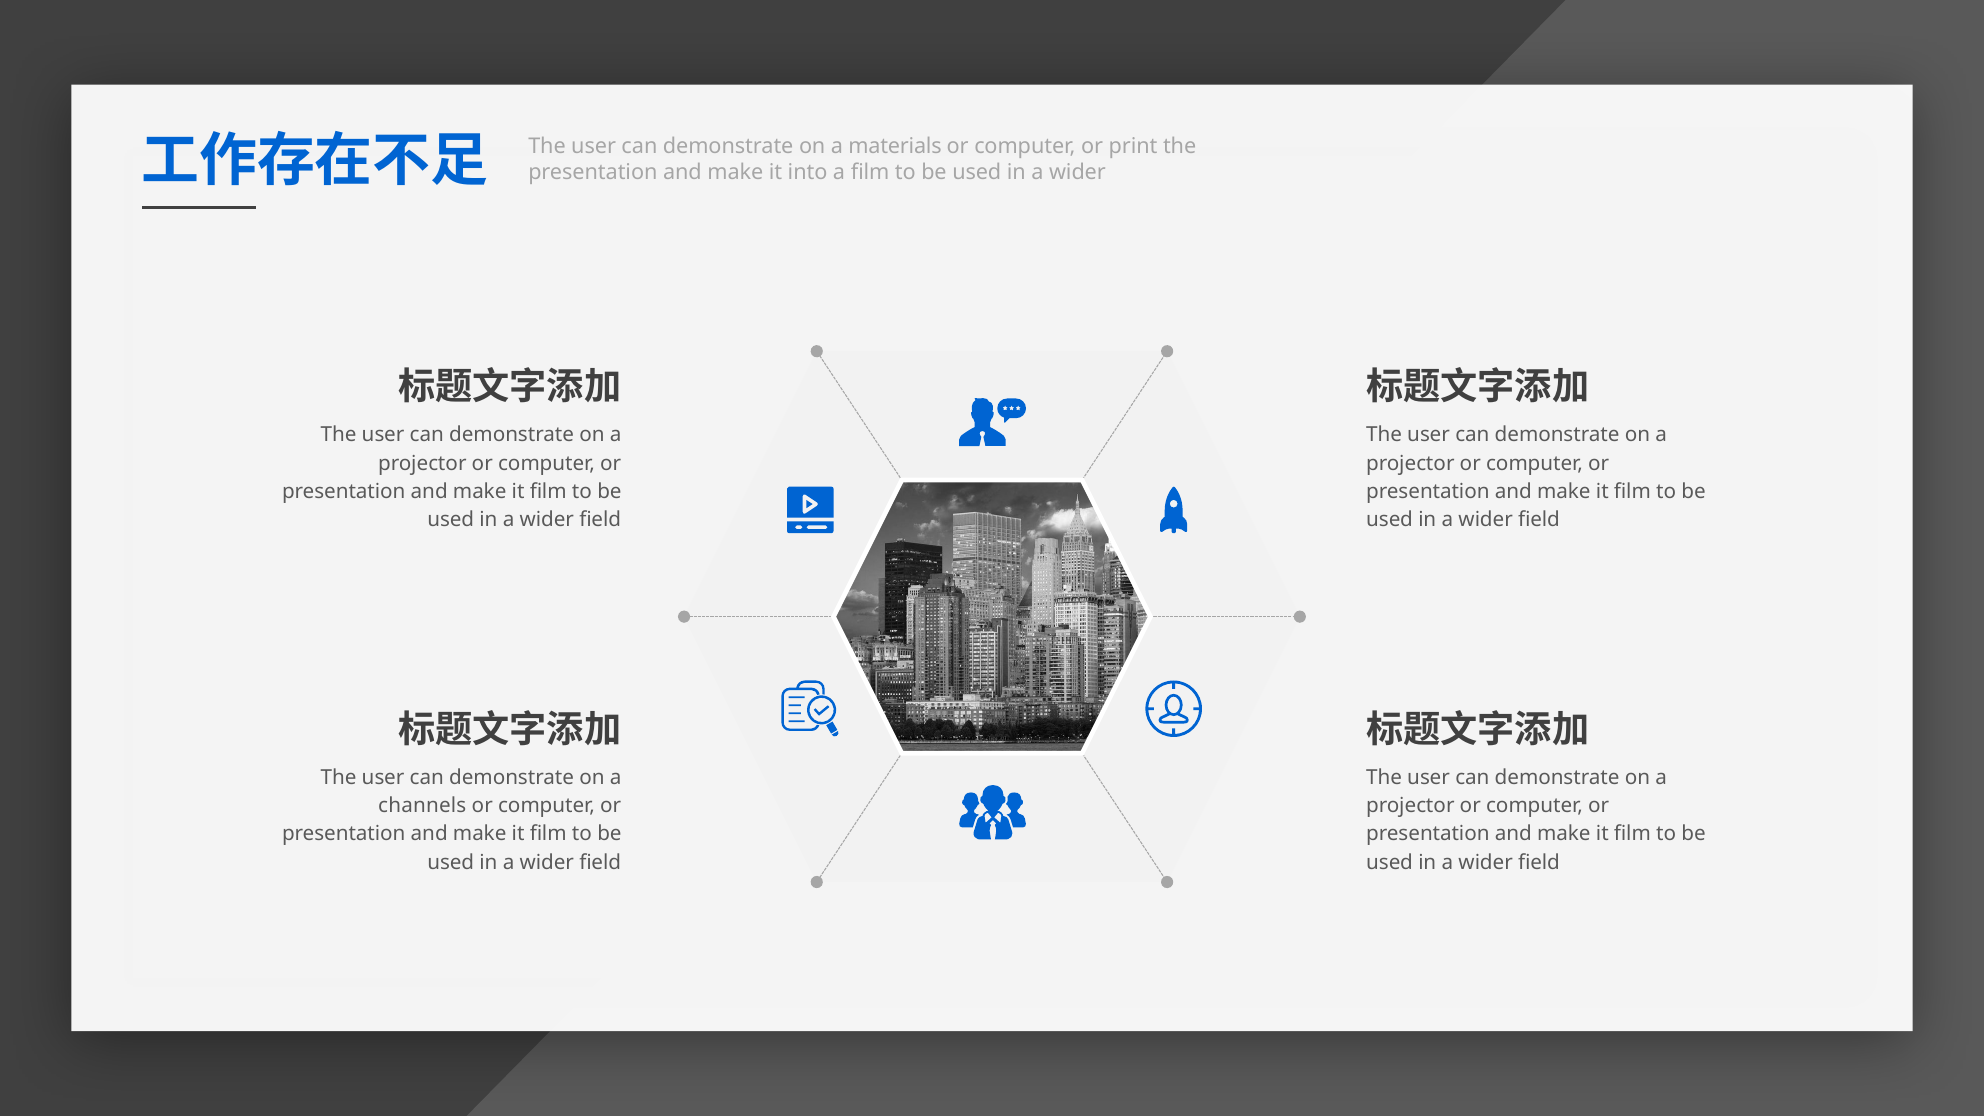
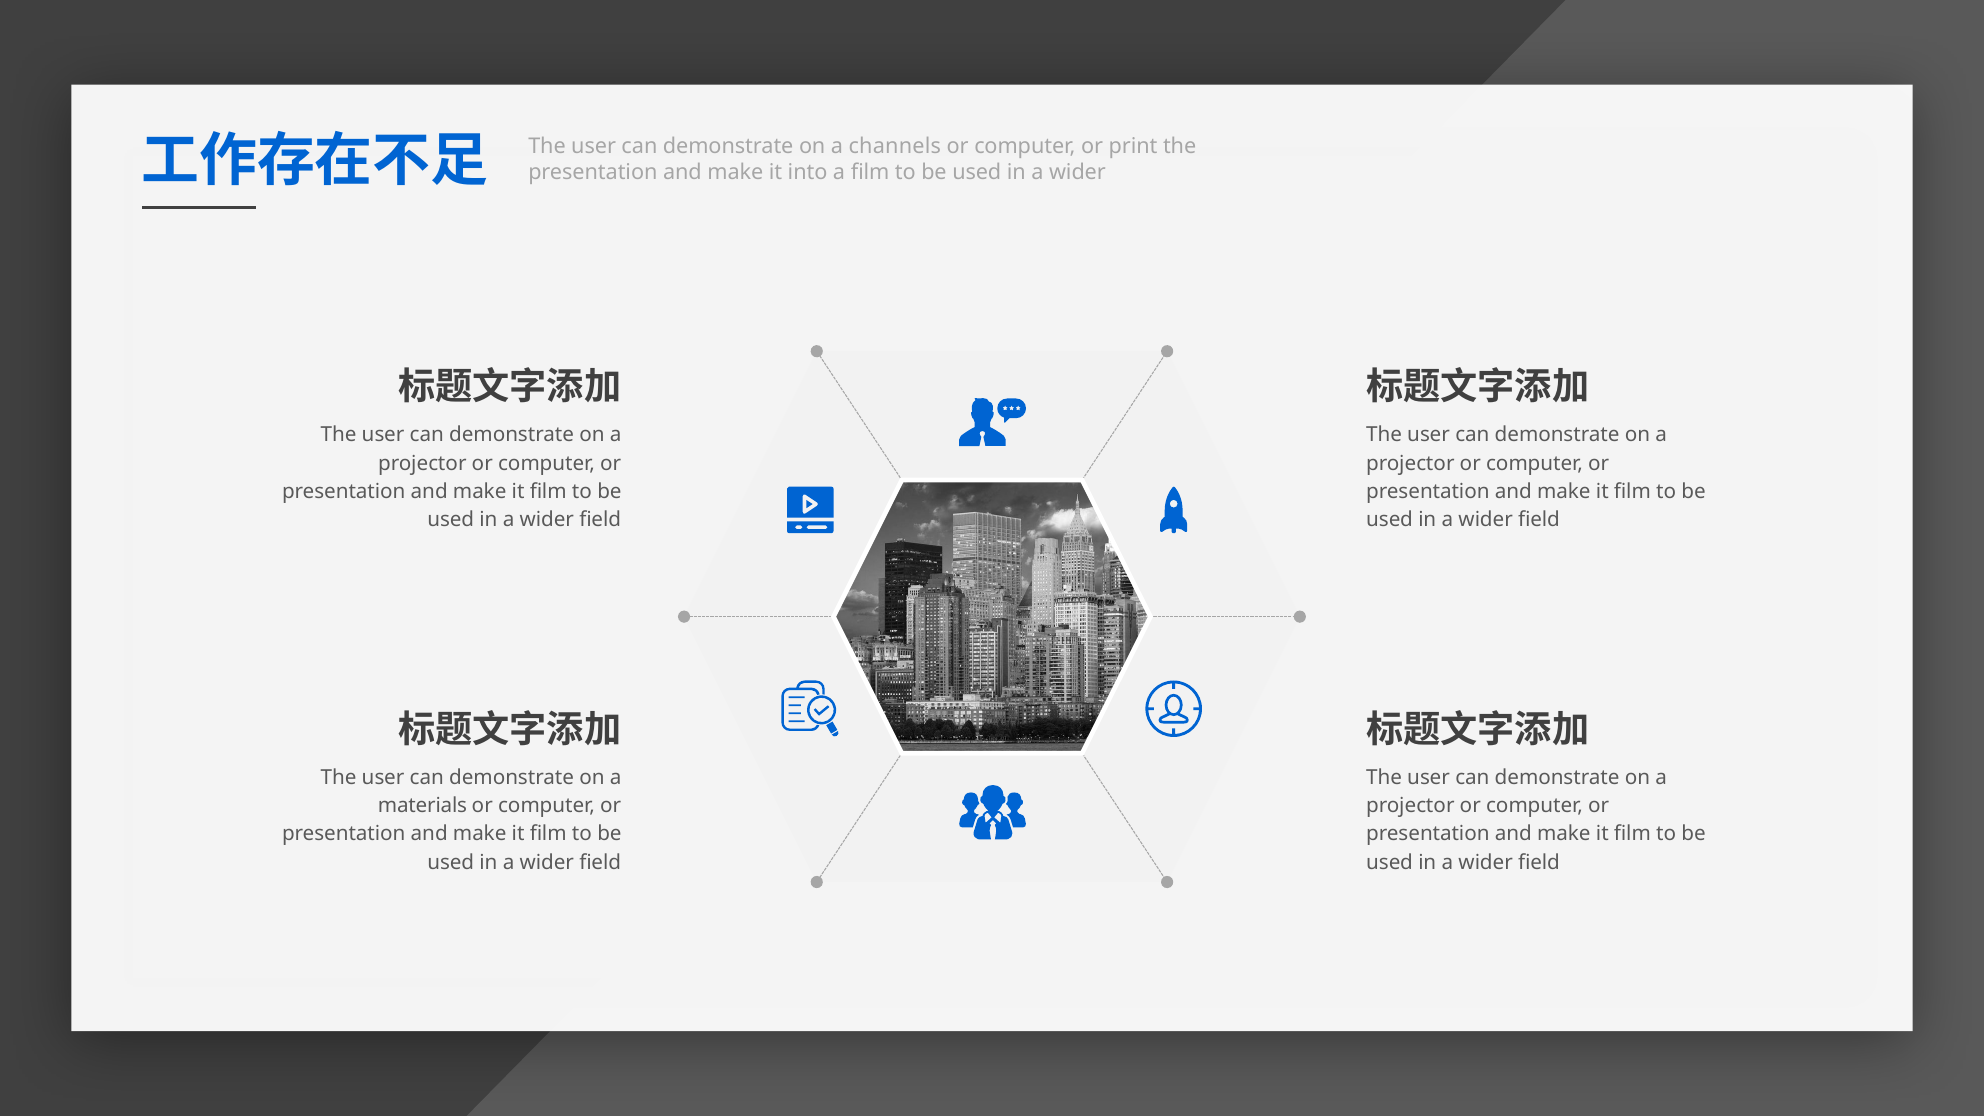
materials: materials -> channels
channels: channels -> materials
